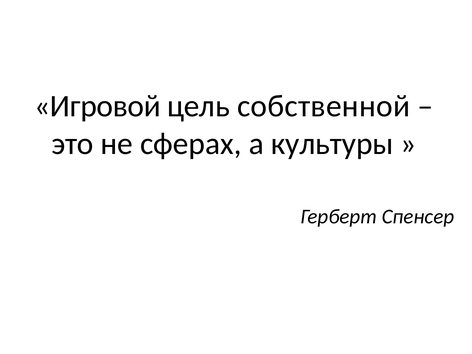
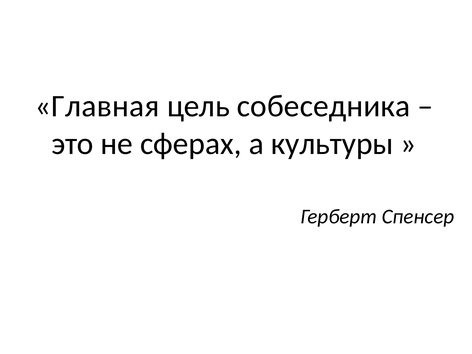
Игровой: Игровой -> Главная
собственной: собственной -> собеседника
